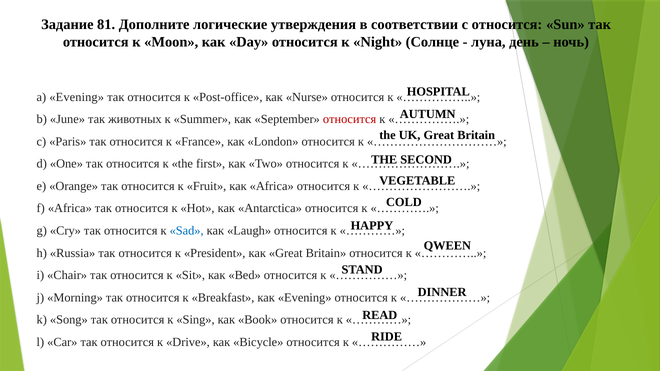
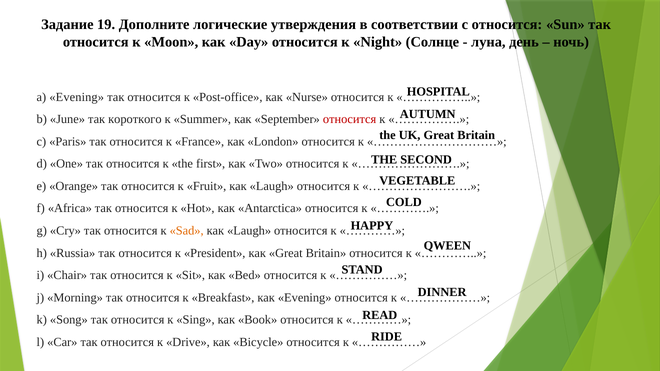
81: 81 -> 19
животных: животных -> короткого
Fruit как Africa: Africa -> Laugh
Sad colour: blue -> orange
